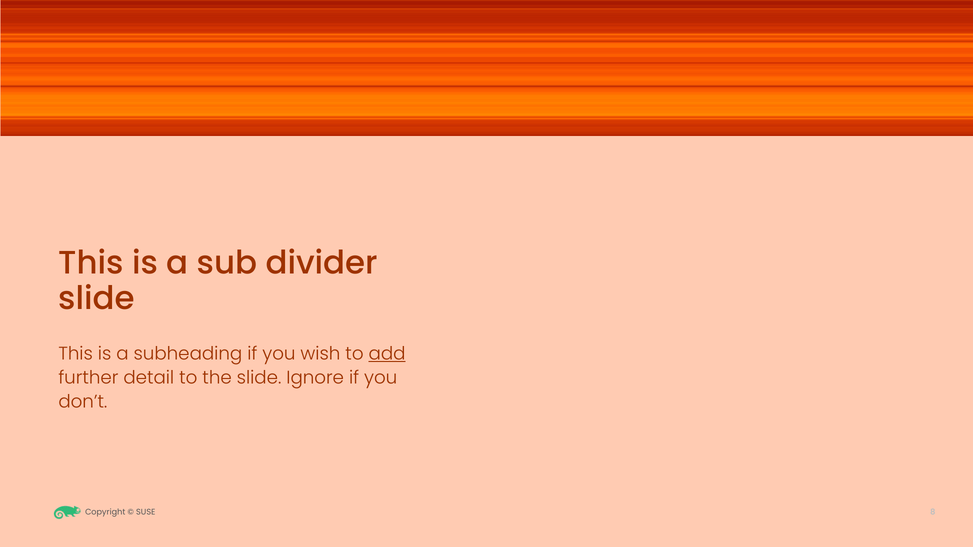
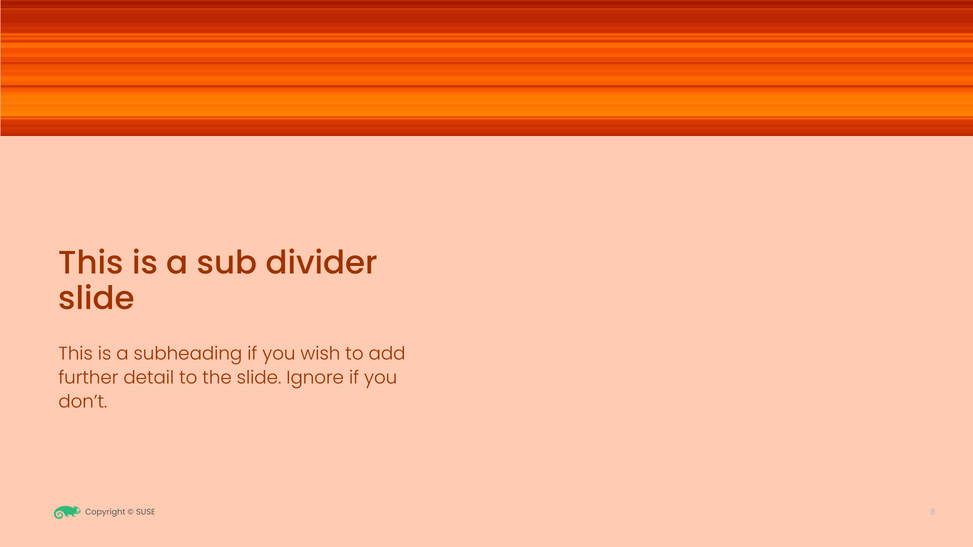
add underline: present -> none
